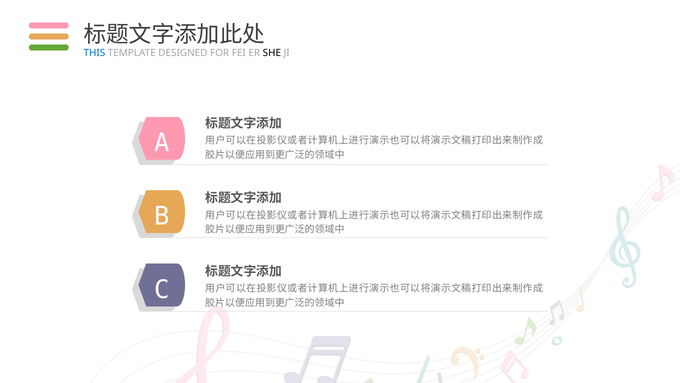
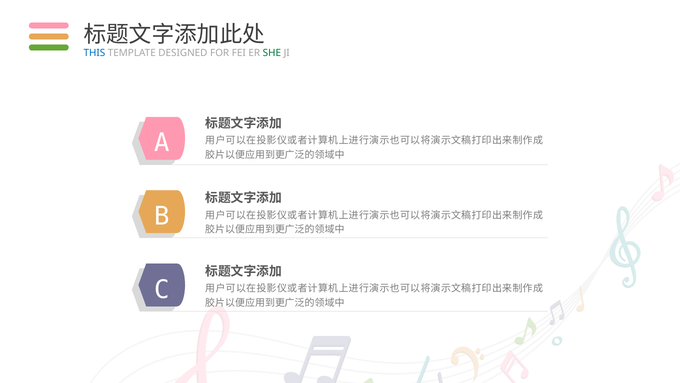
SHE colour: black -> green
